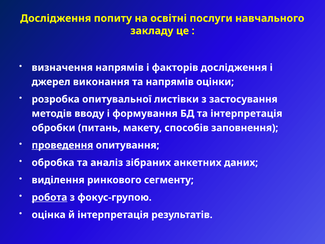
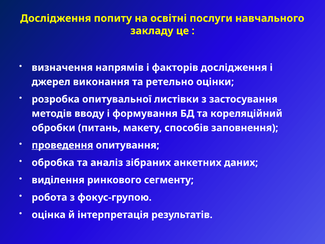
та напрямів: напрямів -> ретельно
та інтерпретація: інтерпретація -> кореляційний
робота underline: present -> none
